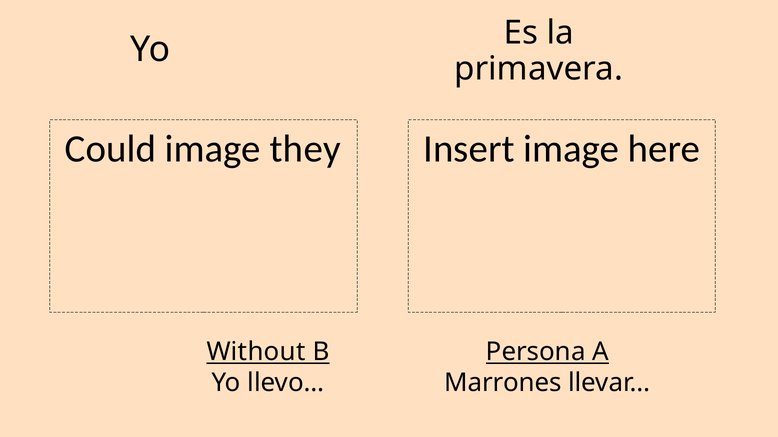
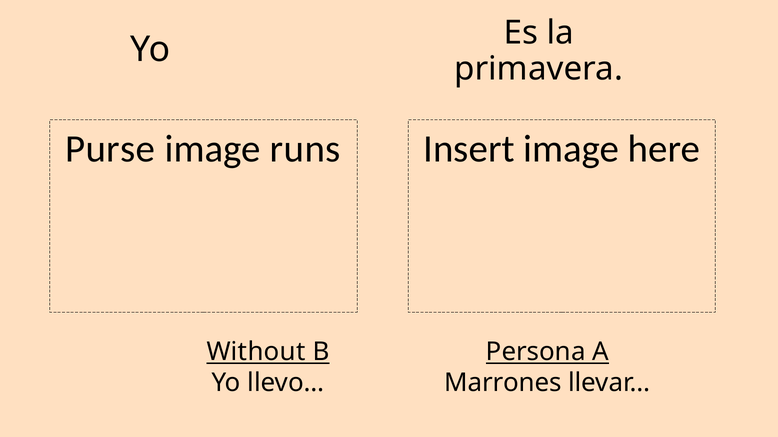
Could: Could -> Purse
they: they -> runs
